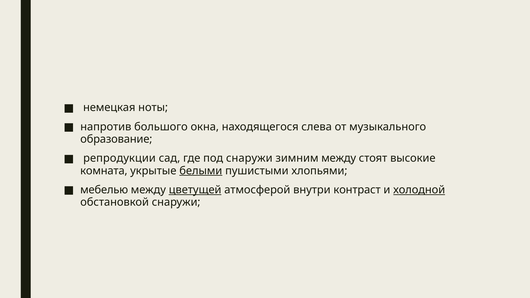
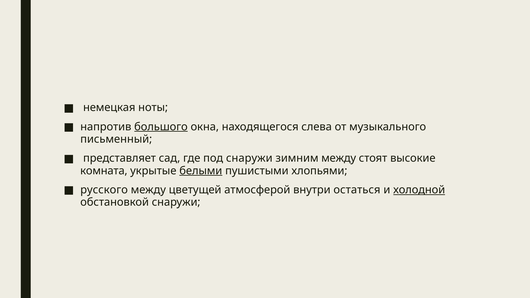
большого underline: none -> present
образование: образование -> письменный
репродукции: репродукции -> представляет
мебелью: мебелью -> русского
цветущей underline: present -> none
контраст: контраст -> остаться
